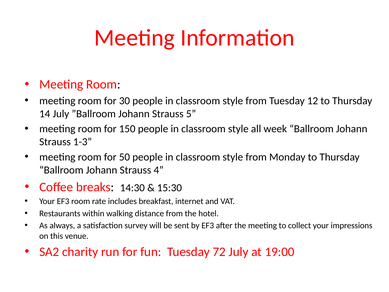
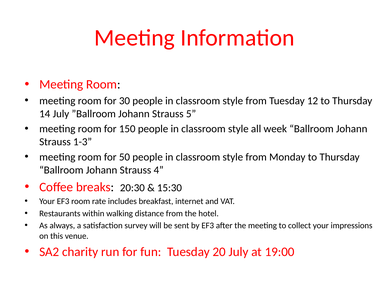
14:30: 14:30 -> 20:30
72: 72 -> 20
